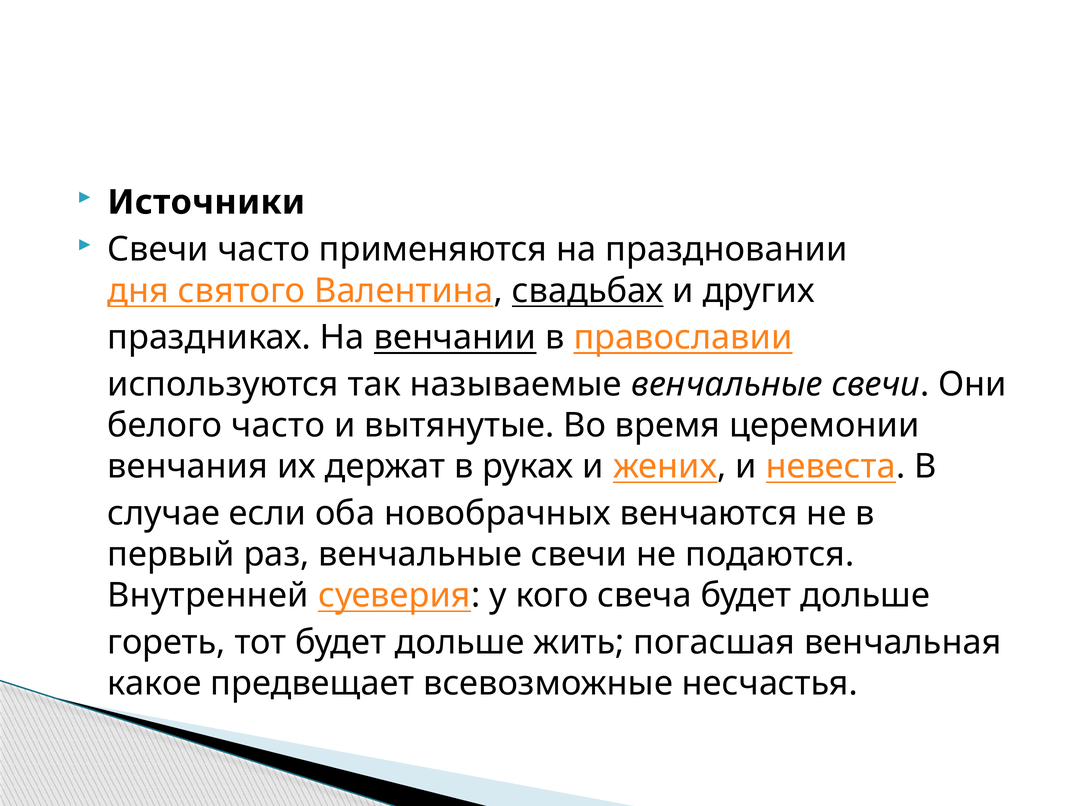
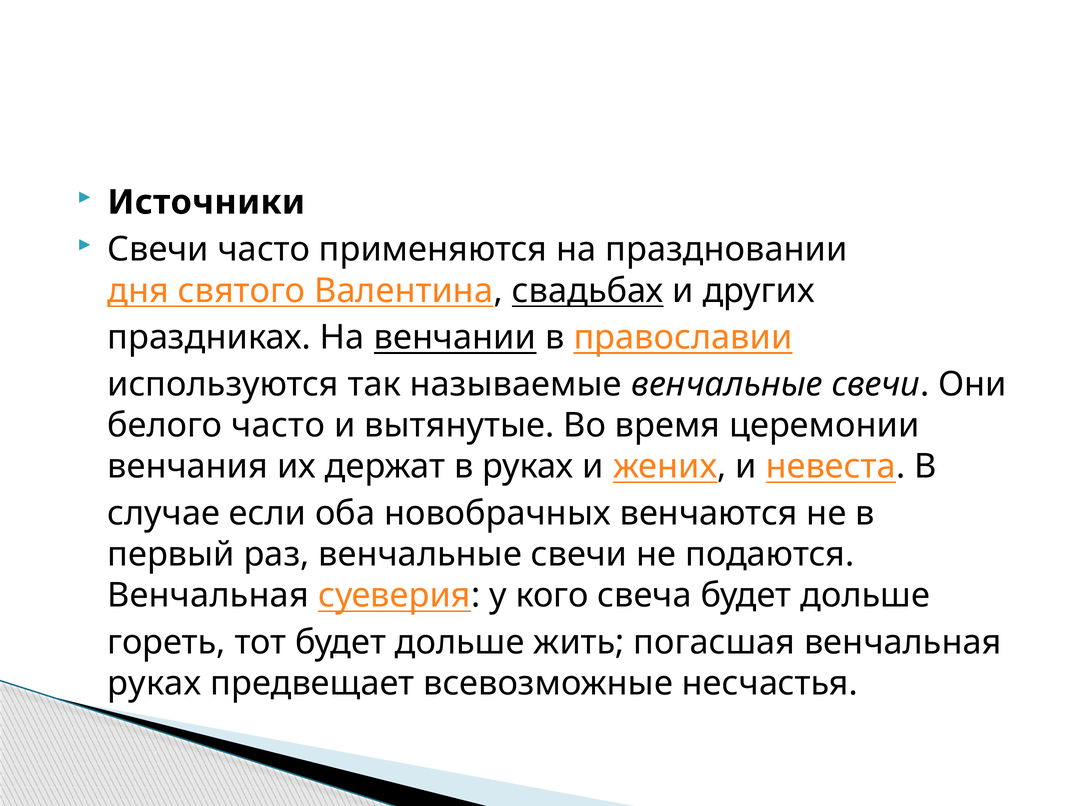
Внутренней at (208, 596): Внутренней -> Венчальная
какое at (154, 684): какое -> руках
